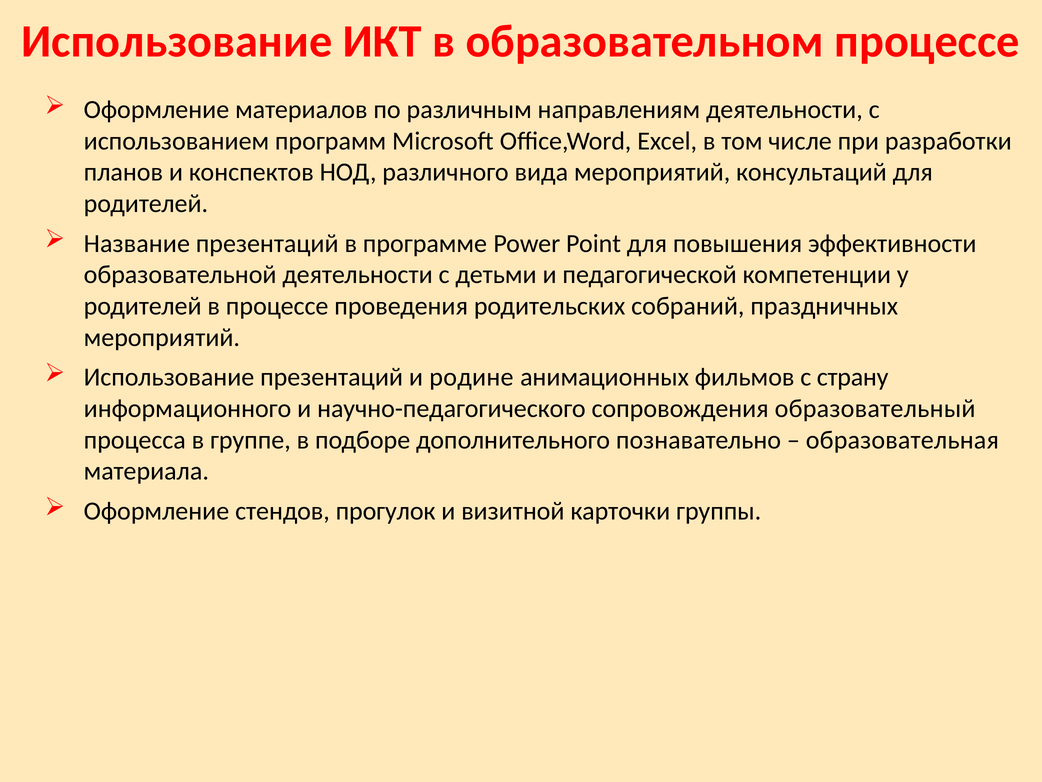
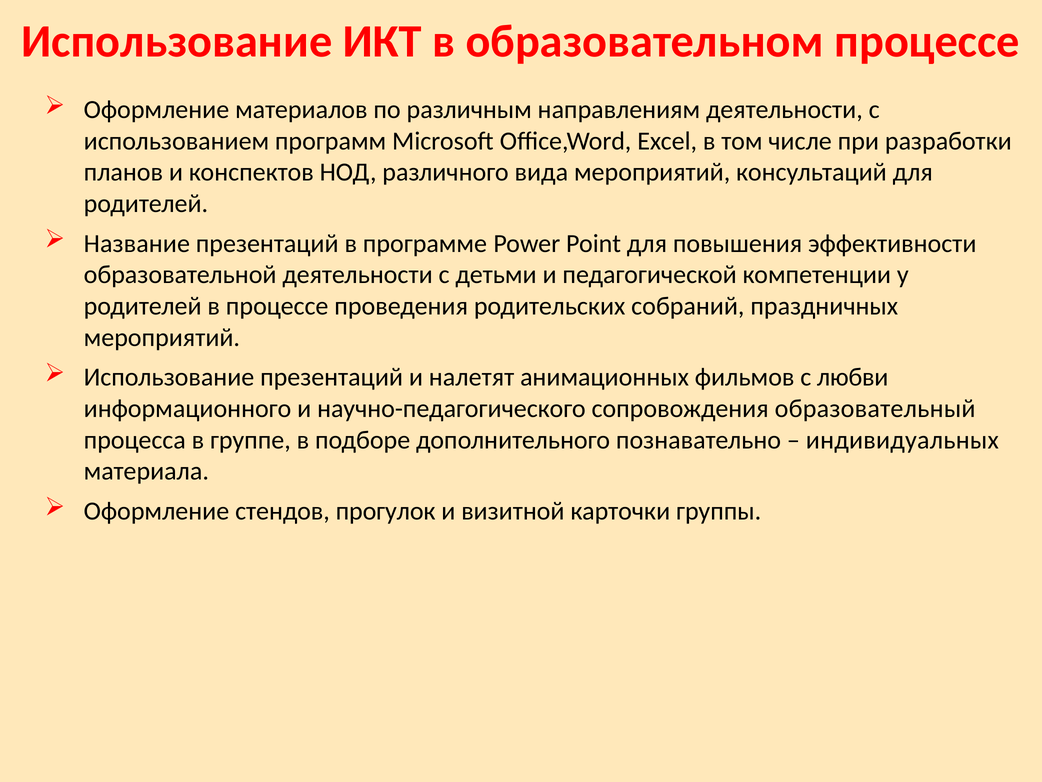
родине: родине -> налетят
страну: страну -> любви
образовательная: образовательная -> индивидуальных
